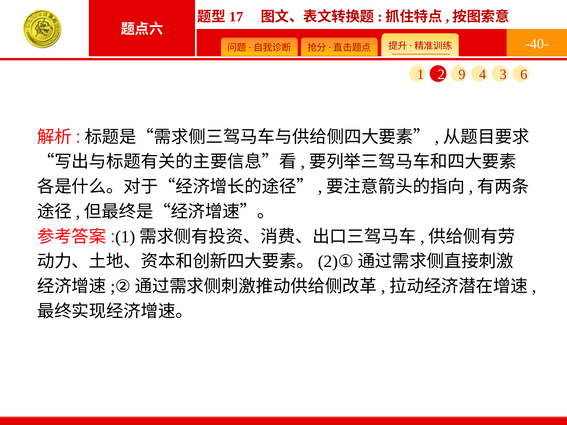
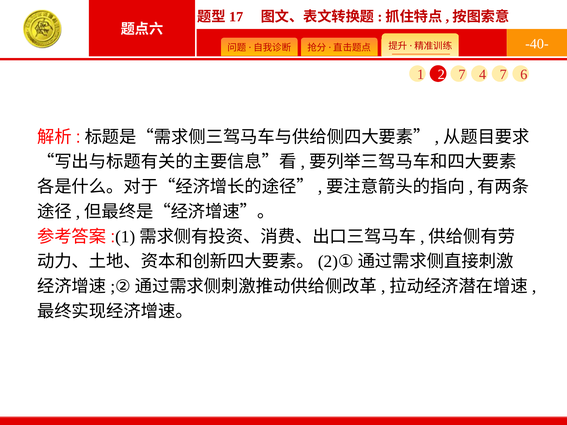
2 9: 9 -> 7
4 3: 3 -> 7
